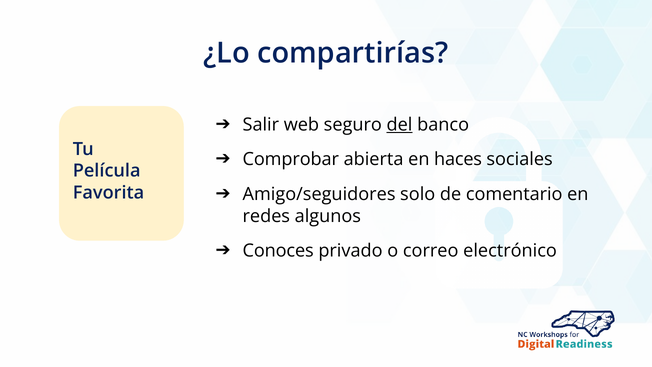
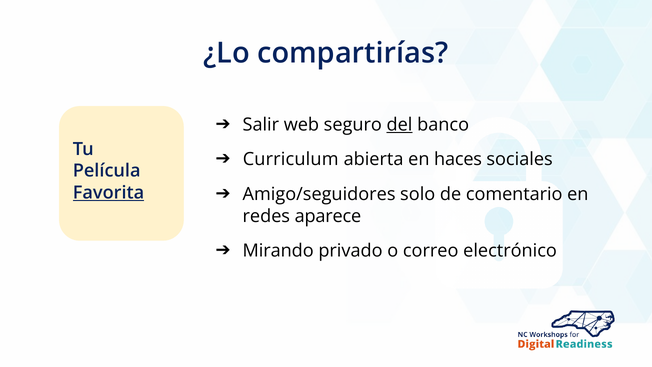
Comprobar: Comprobar -> Curriculum
Favorita underline: none -> present
algunos: algunos -> aparece
Conoces: Conoces -> Mirando
